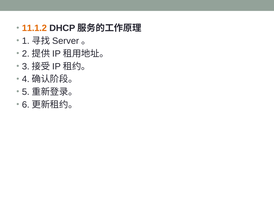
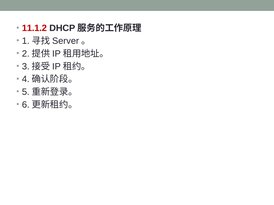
11.1.2 colour: orange -> red
